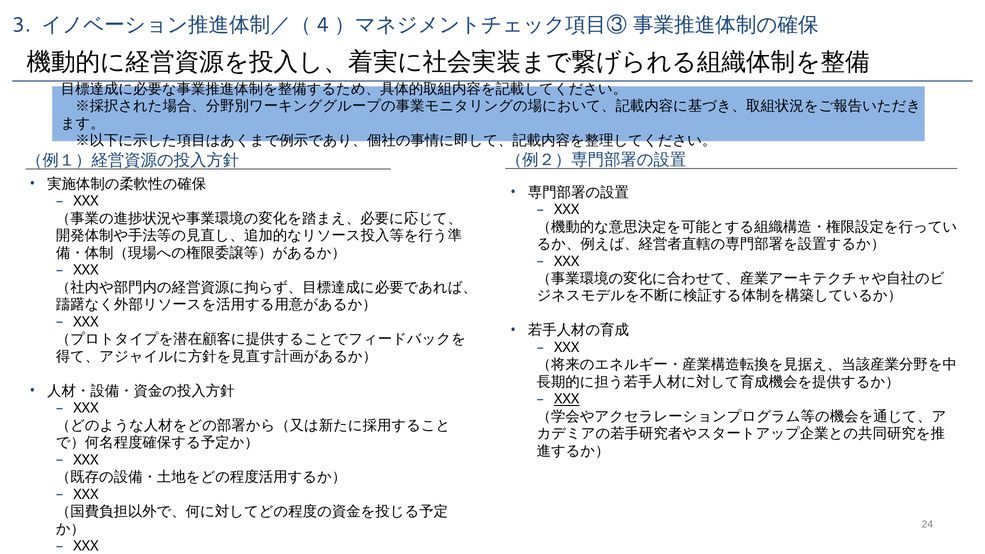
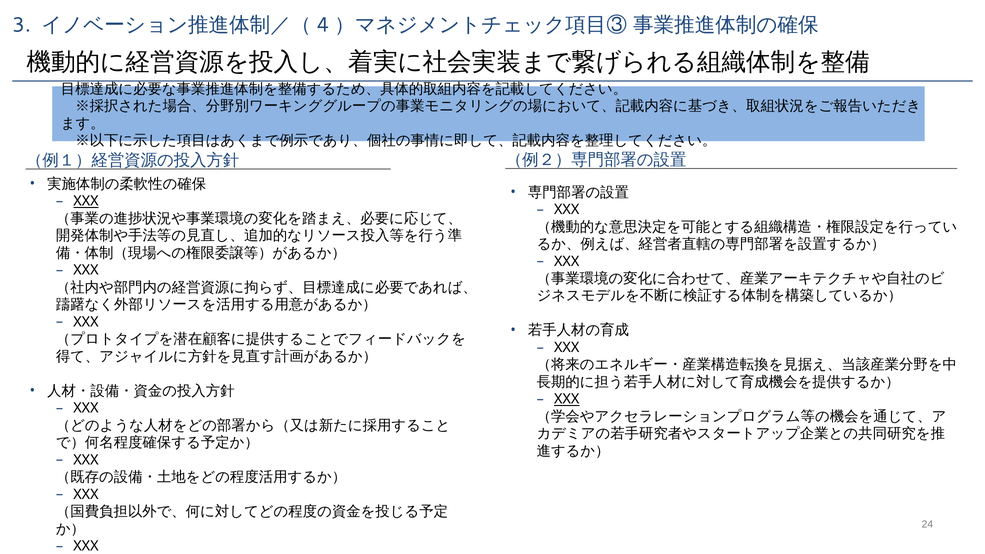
XXX at (86, 201) underline: none -> present
